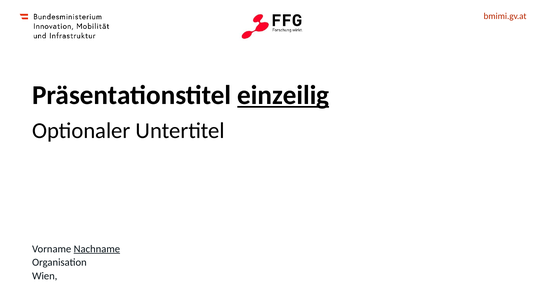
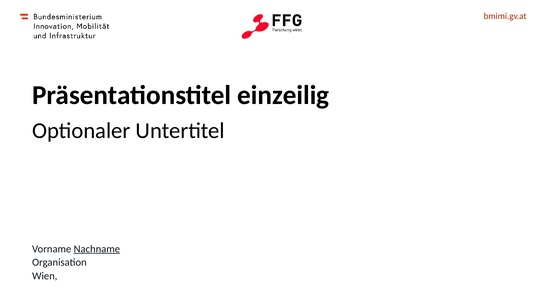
einzeilig underline: present -> none
